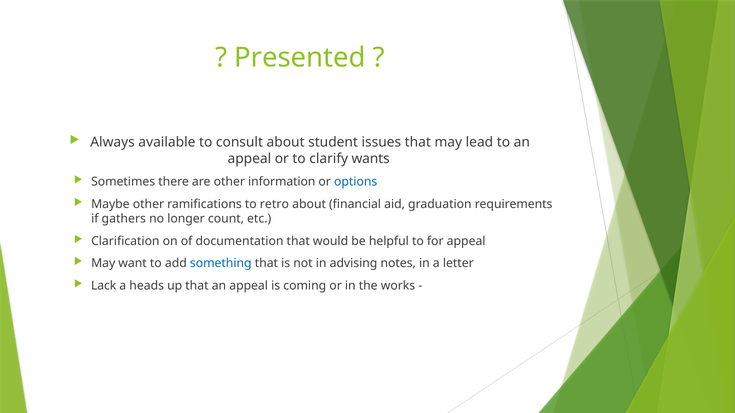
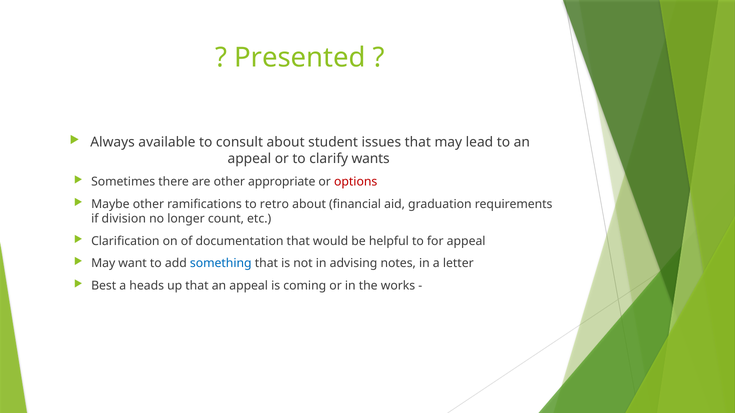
information: information -> appropriate
options colour: blue -> red
gathers: gathers -> division
Lack: Lack -> Best
